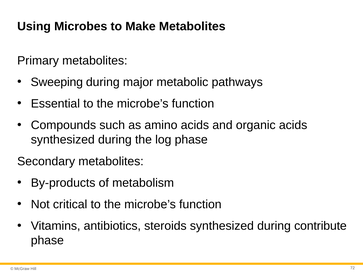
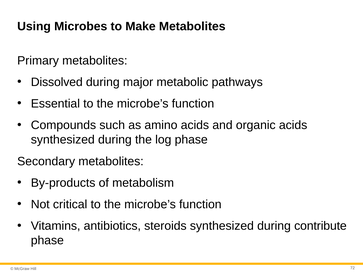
Sweeping: Sweeping -> Dissolved
